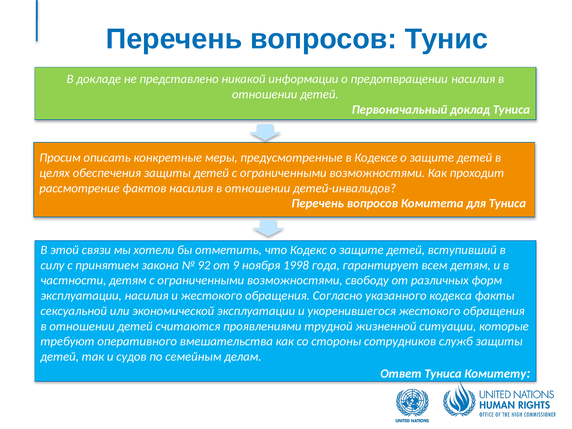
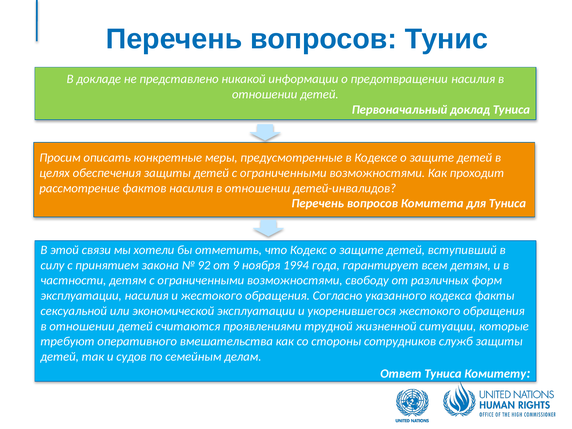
1998: 1998 -> 1994
